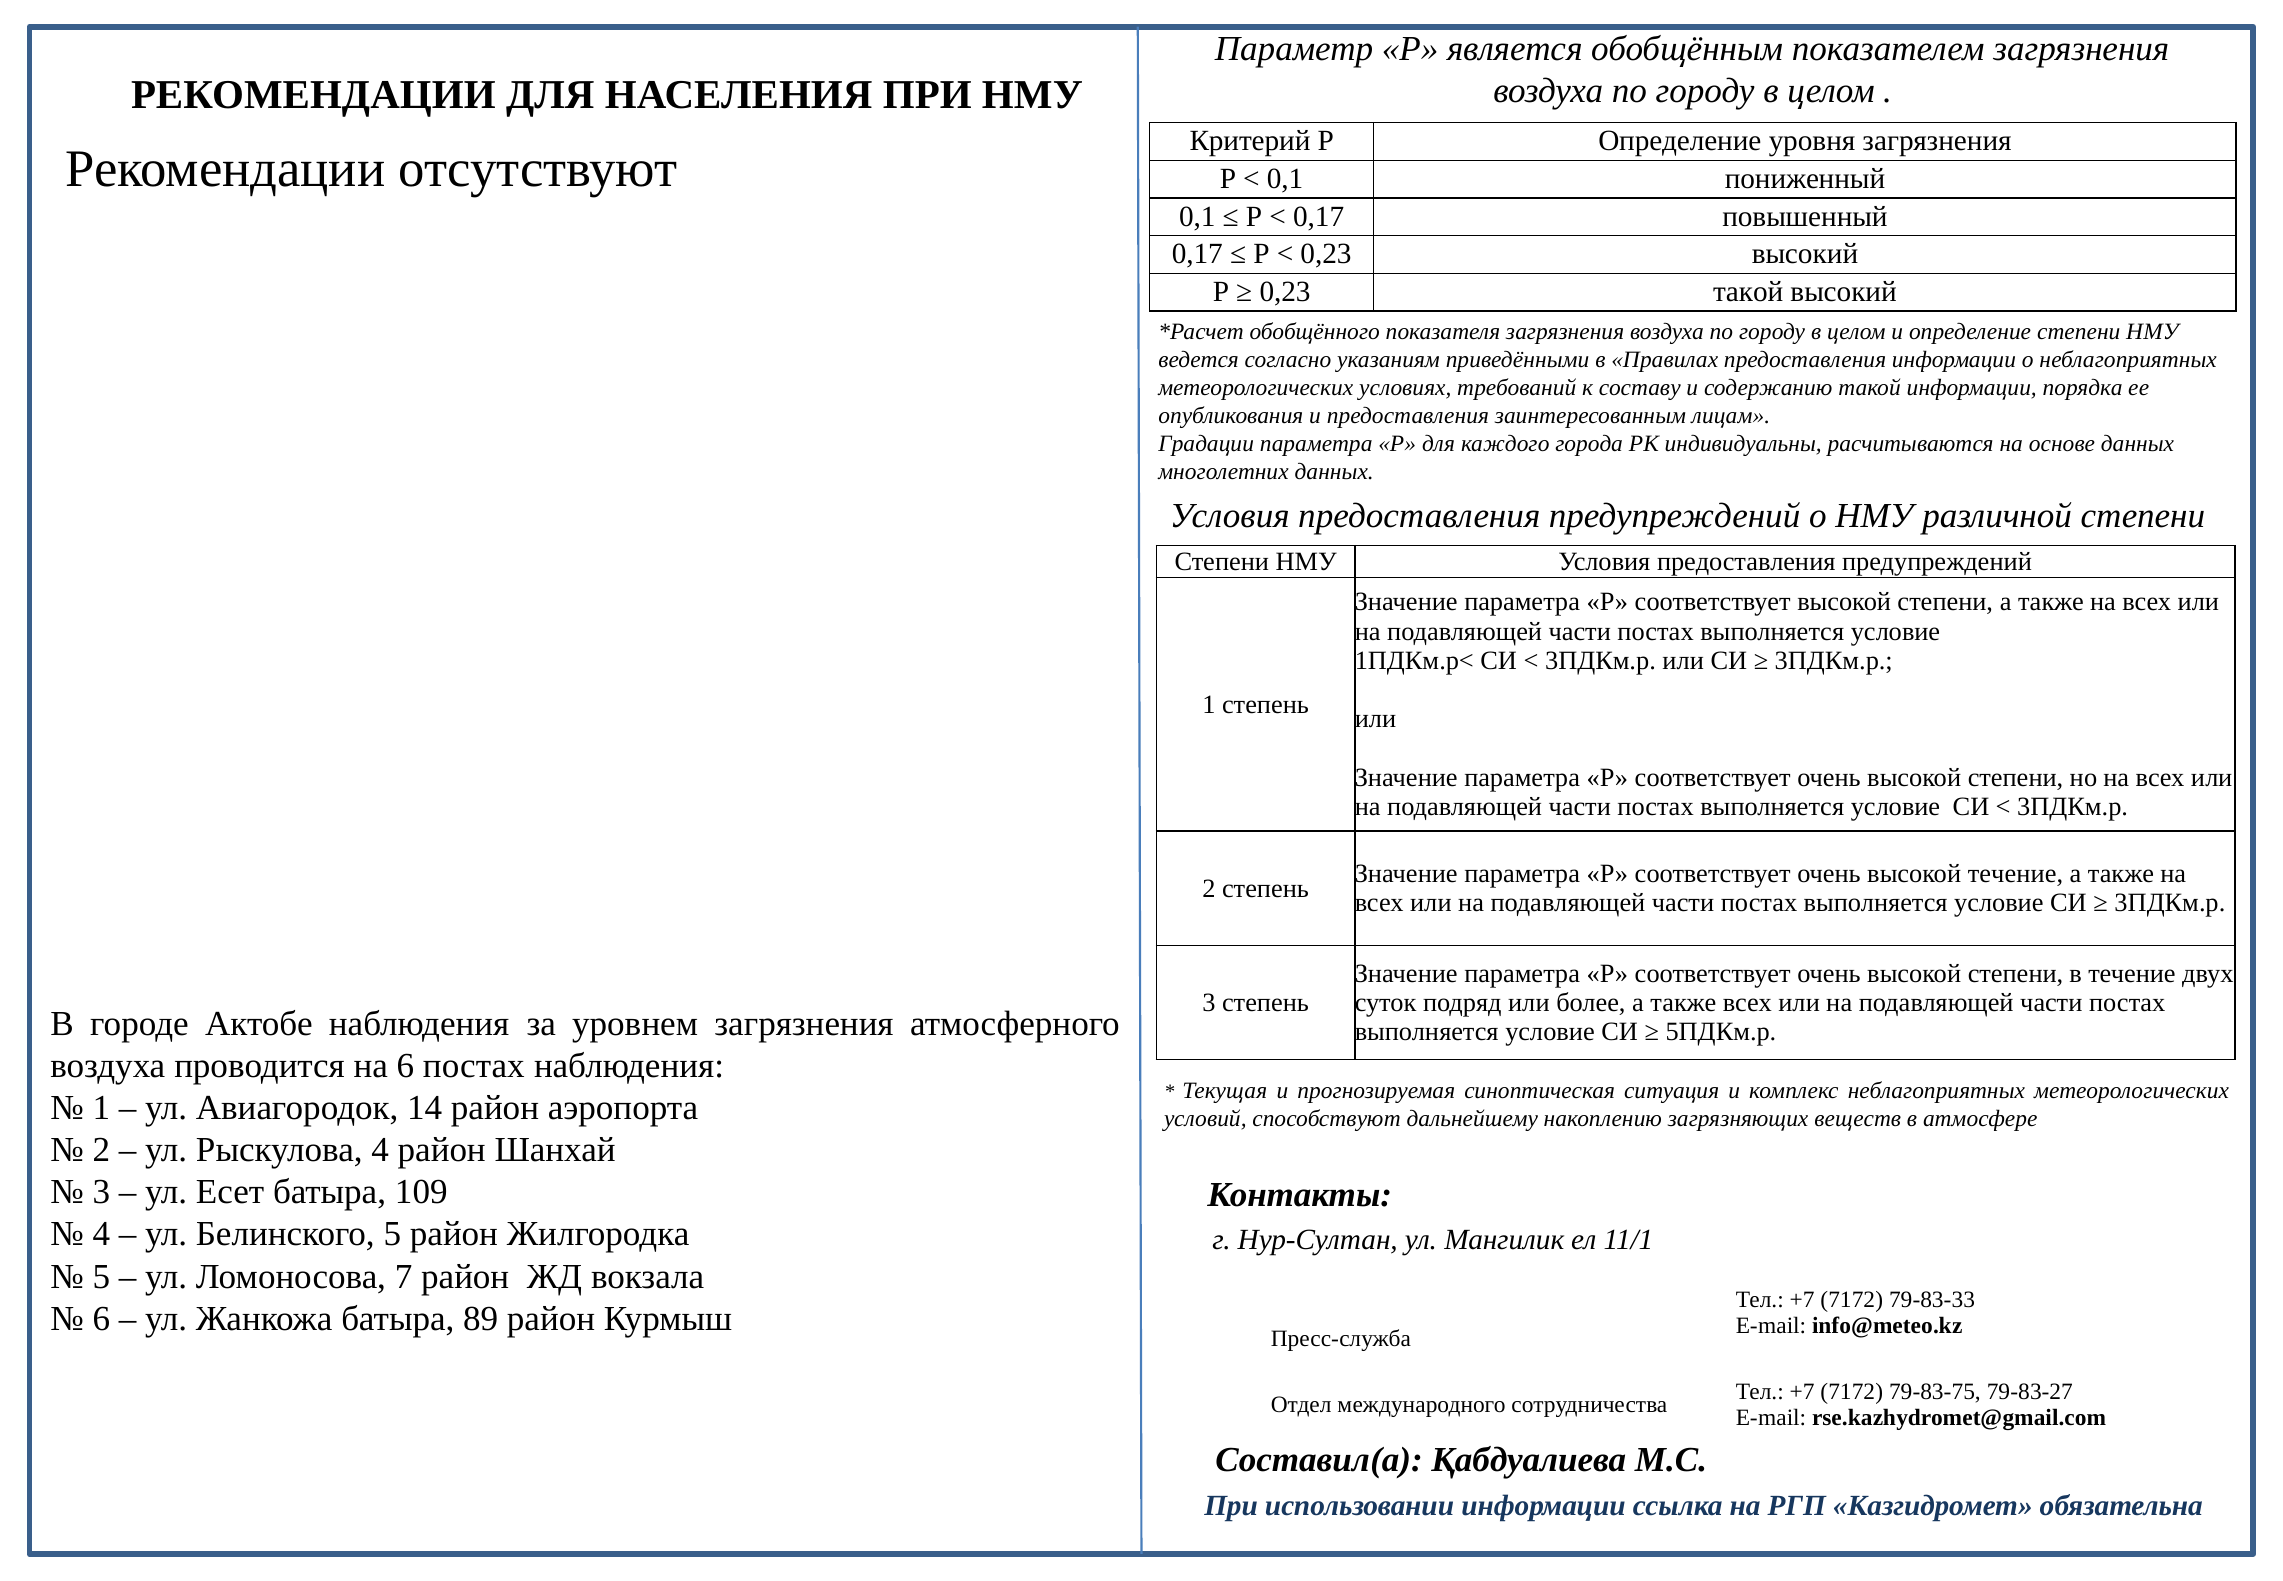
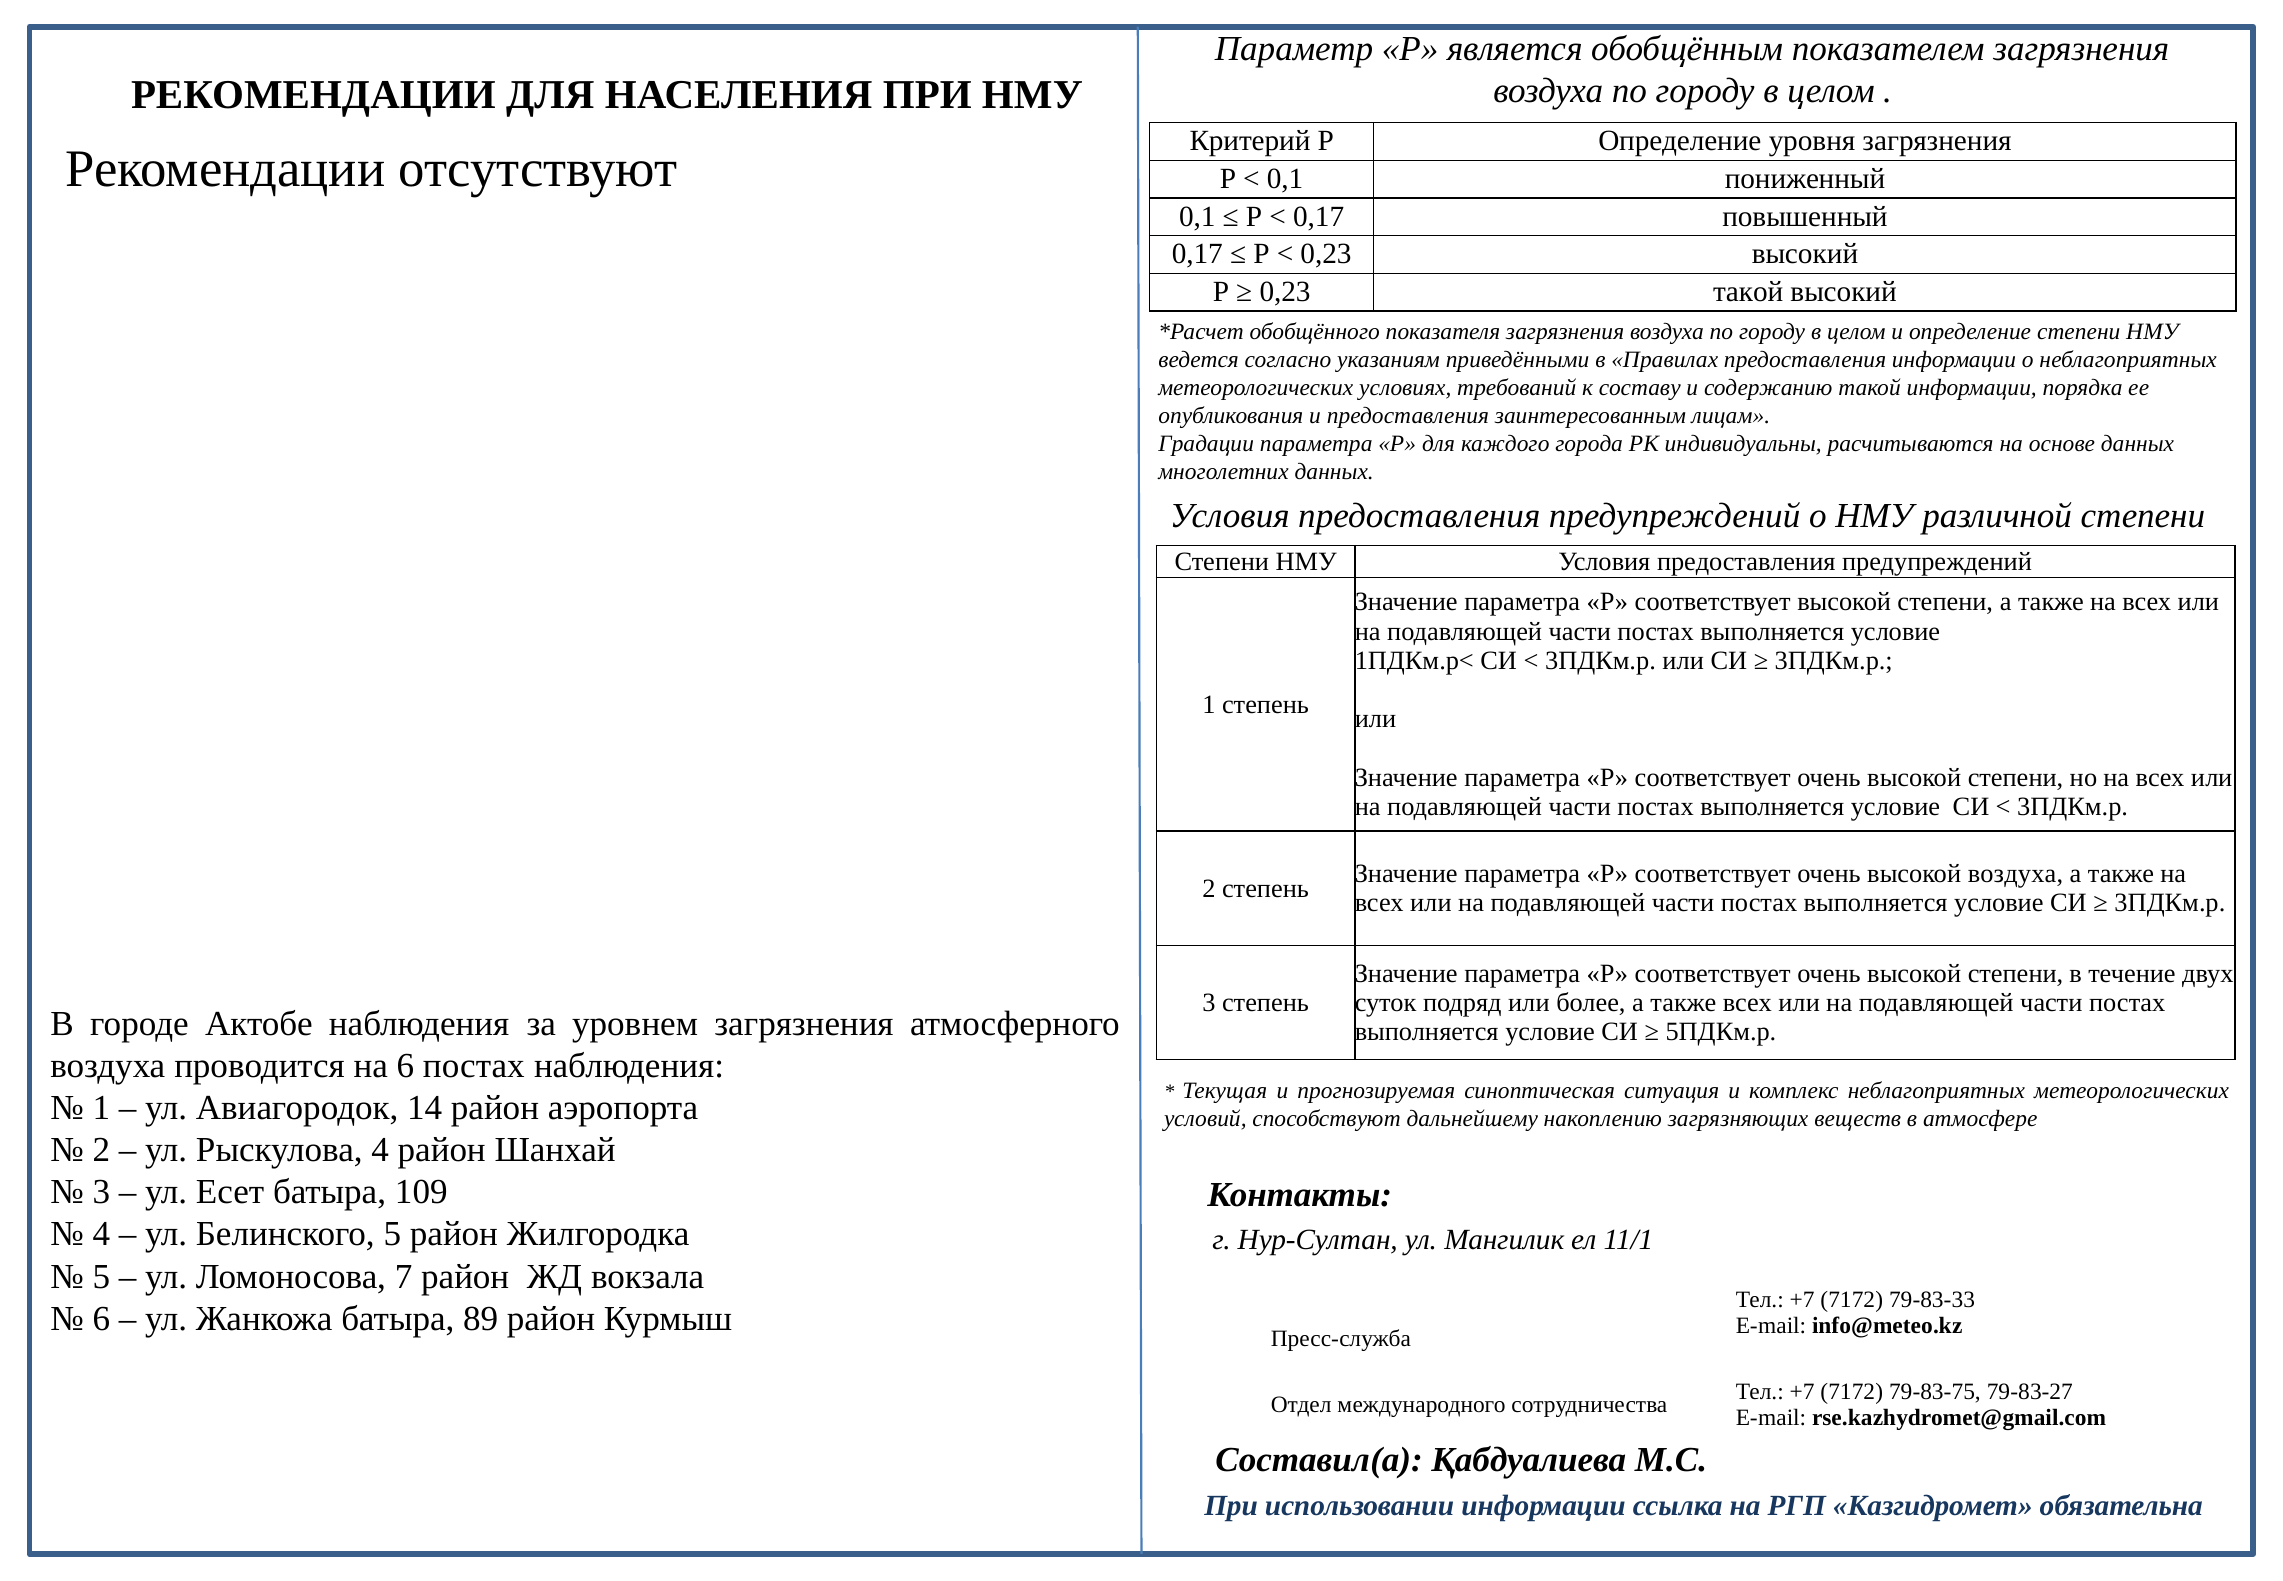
высокой течение: течение -> воздуха
